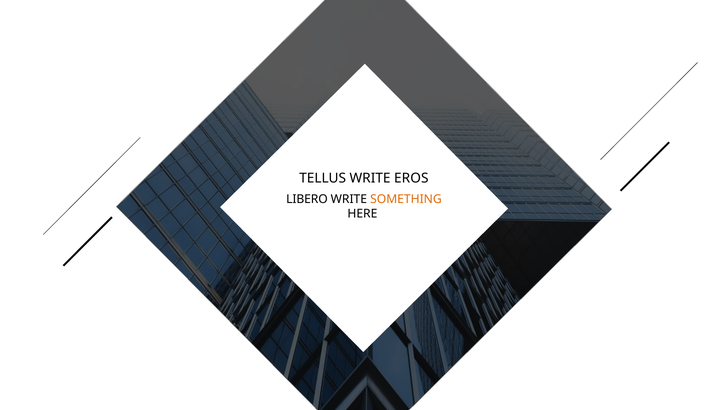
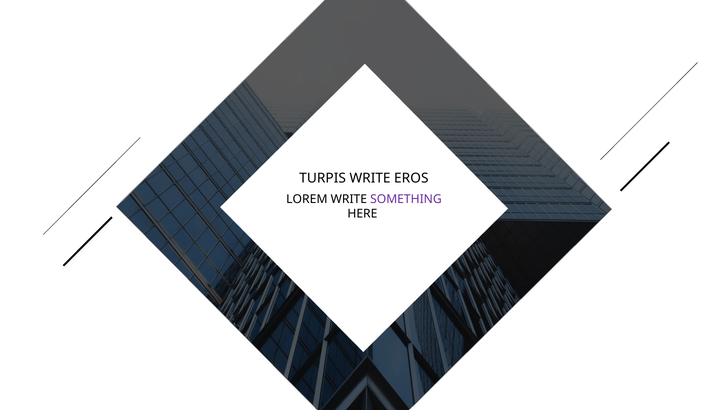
TELLUS: TELLUS -> TURPIS
LIBERO: LIBERO -> LOREM
SOMETHING colour: orange -> purple
